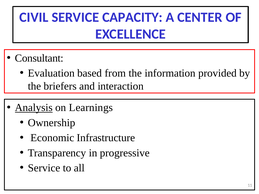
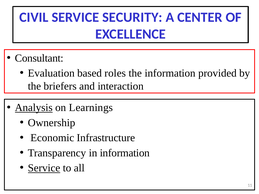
CAPACITY: CAPACITY -> SECURITY
from: from -> roles
in progressive: progressive -> information
Service at (44, 168) underline: none -> present
